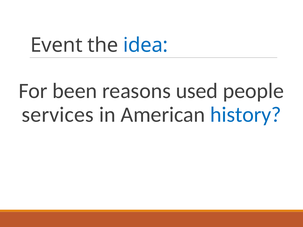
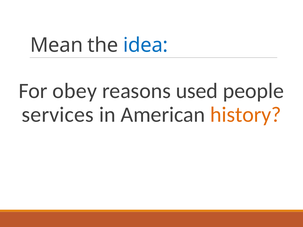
Event: Event -> Mean
been: been -> obey
history colour: blue -> orange
